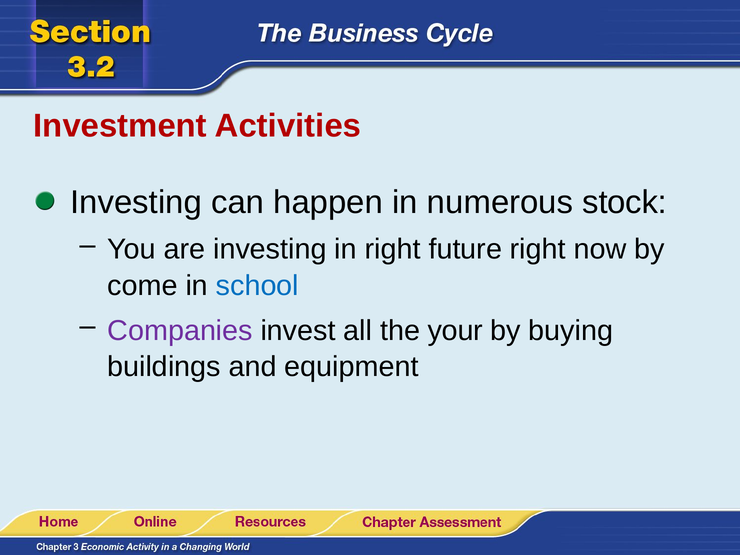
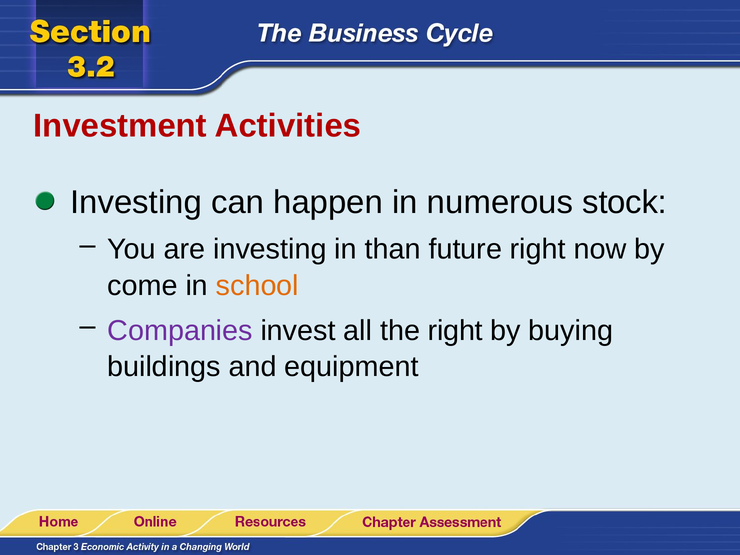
in right: right -> than
school colour: blue -> orange
the your: your -> right
